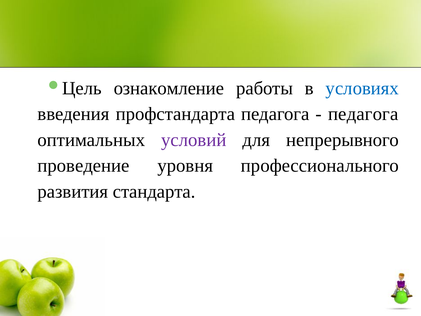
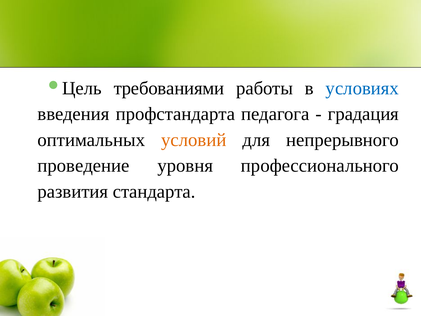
ознакомление: ознакомление -> требованиями
педагога at (363, 114): педагога -> градация
условий colour: purple -> orange
